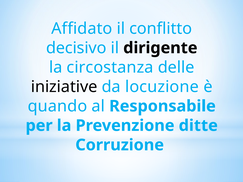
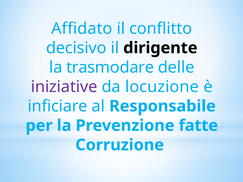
circostanza: circostanza -> trasmodare
iniziative colour: black -> purple
quando: quando -> inficiare
ditte: ditte -> fatte
